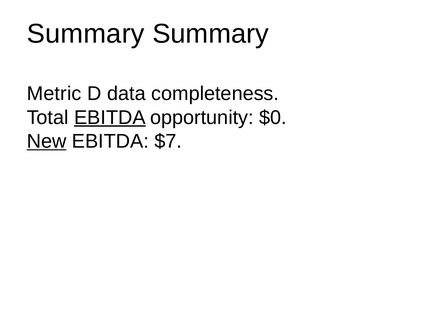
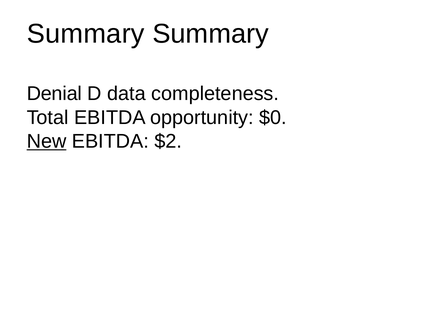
Metric: Metric -> Denial
EBITDA at (110, 117) underline: present -> none
$7: $7 -> $2
